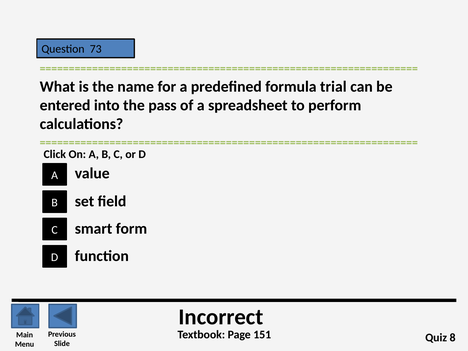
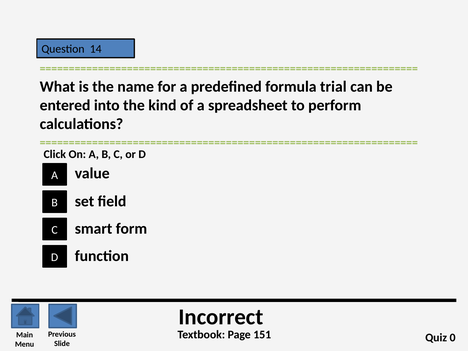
73: 73 -> 14
pass: pass -> kind
8: 8 -> 0
